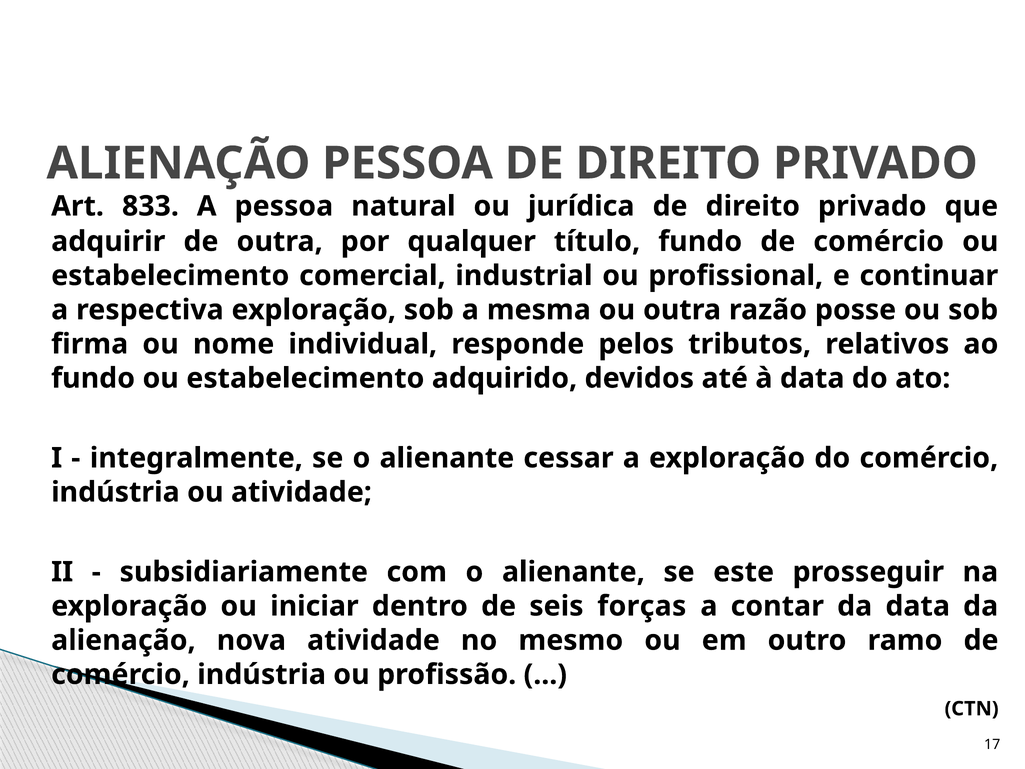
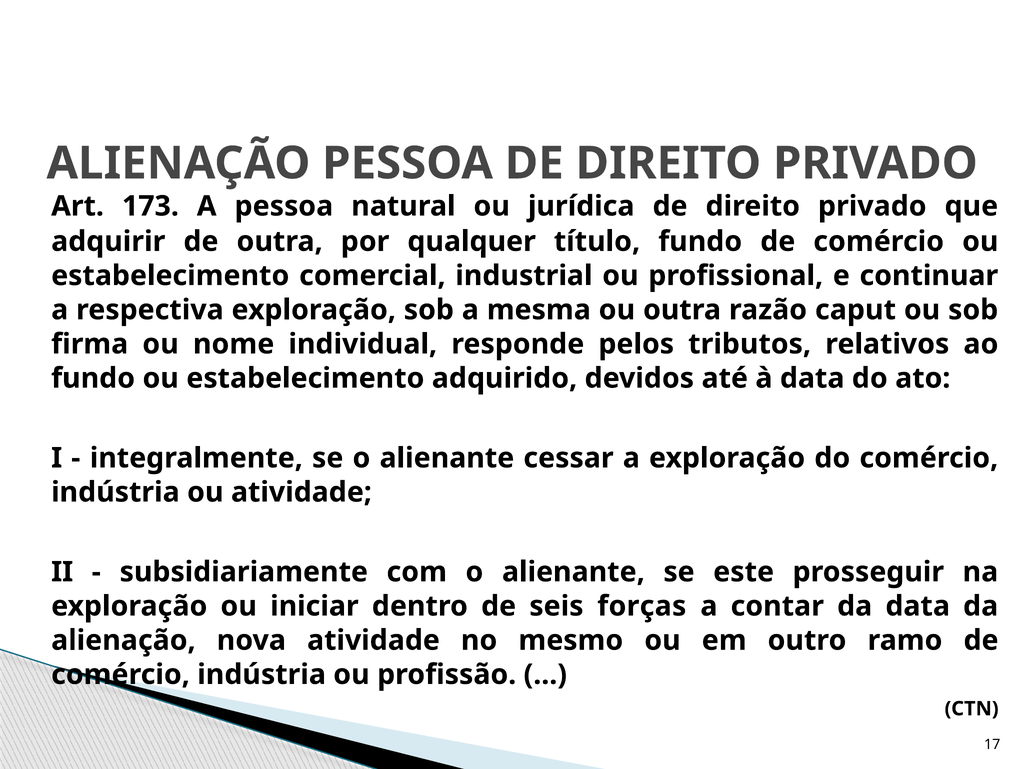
833: 833 -> 173
posse: posse -> caput
